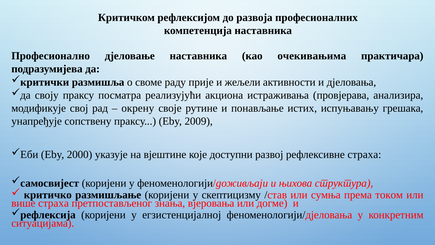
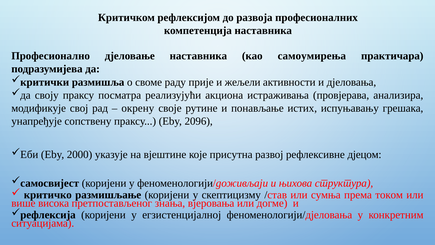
очекивањима: очекивањима -> самоумирења
2009: 2009 -> 2096
доступни: доступни -> присутна
рефлексивне страха: страха -> дјецом
више страха: страха -> висока
